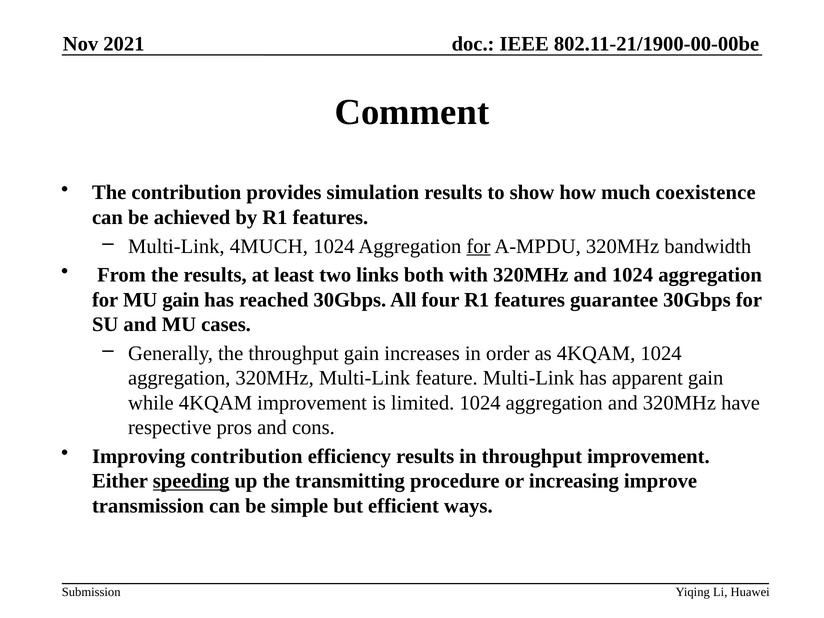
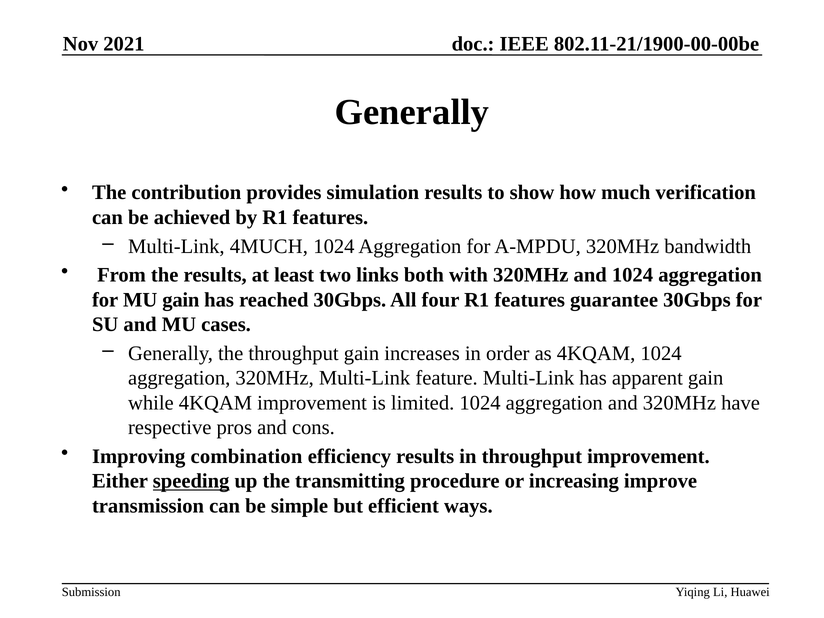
Comment at (412, 112): Comment -> Generally
coexistence: coexistence -> verification
for at (478, 246) underline: present -> none
Improving contribution: contribution -> combination
